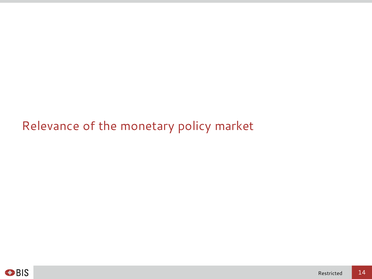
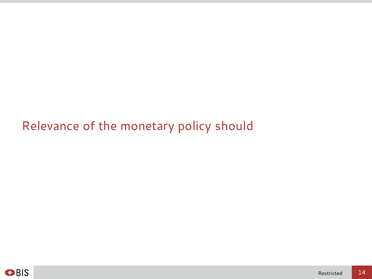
market: market -> should
